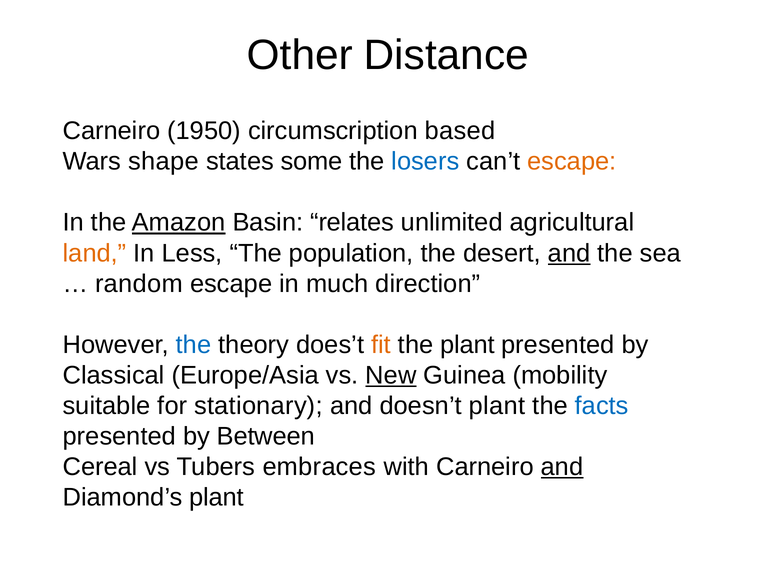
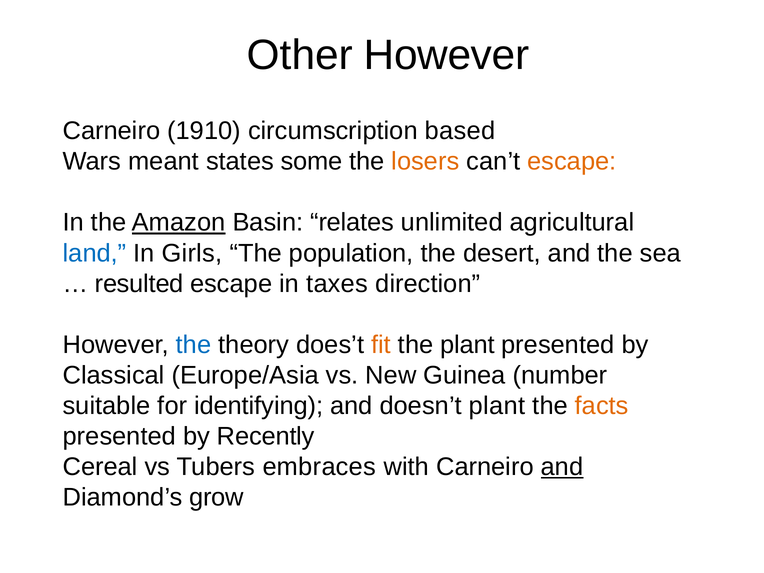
Other Distance: Distance -> However
1950: 1950 -> 1910
shape: shape -> meant
losers colour: blue -> orange
land colour: orange -> blue
Less: Less -> Girls
and at (569, 253) underline: present -> none
random: random -> resulted
much: much -> taxes
New underline: present -> none
mobility: mobility -> number
stationary: stationary -> identifying
facts colour: blue -> orange
Between: Between -> Recently
Diamond’s plant: plant -> grow
